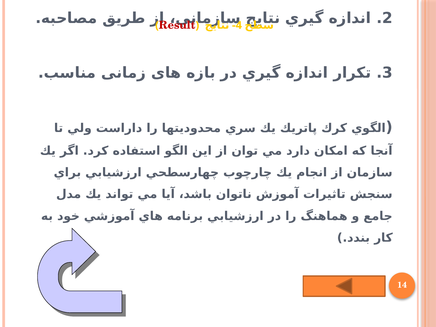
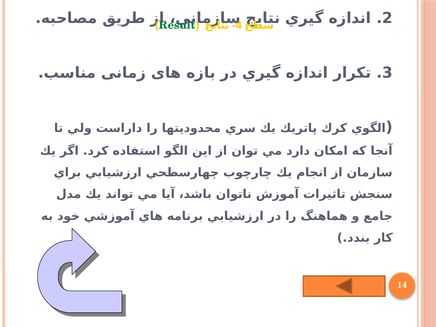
Result colour: red -> green
